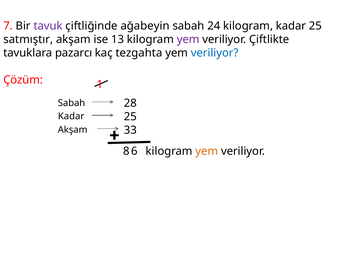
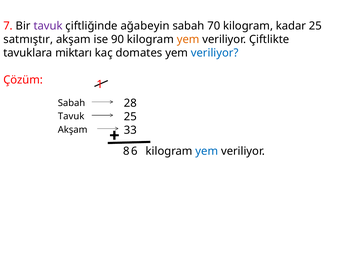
24: 24 -> 70
13: 13 -> 90
yem at (188, 39) colour: purple -> orange
pazarcı: pazarcı -> miktarı
tezgahta: tezgahta -> domates
Kadar at (71, 116): Kadar -> Tavuk
yem at (207, 151) colour: orange -> blue
